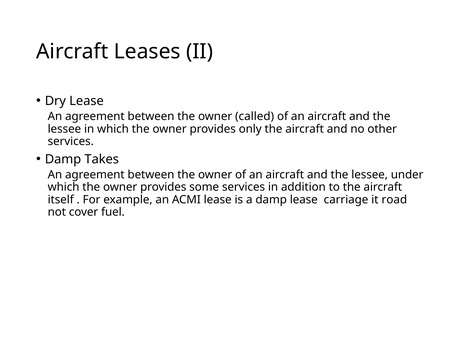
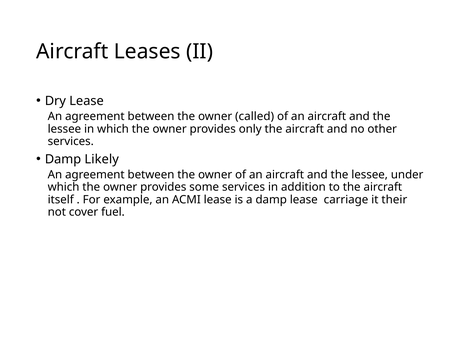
Takes: Takes -> Likely
road: road -> their
